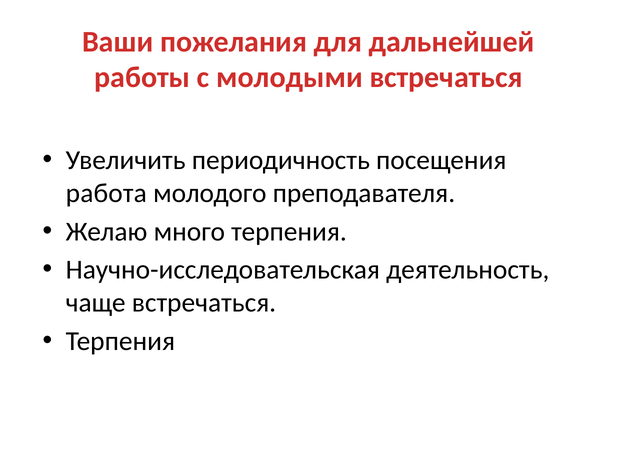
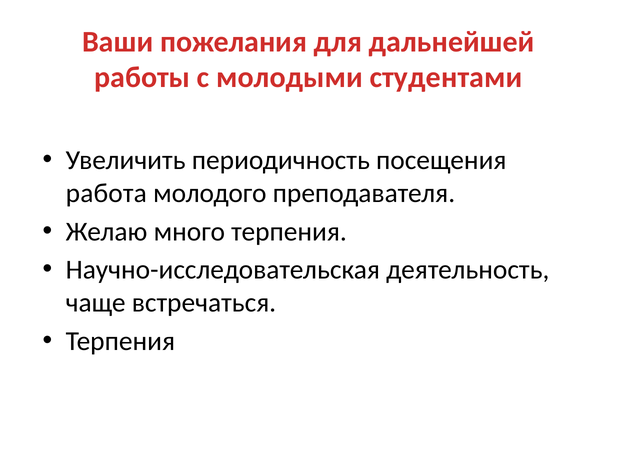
молодыми встречаться: встречаться -> студентами
